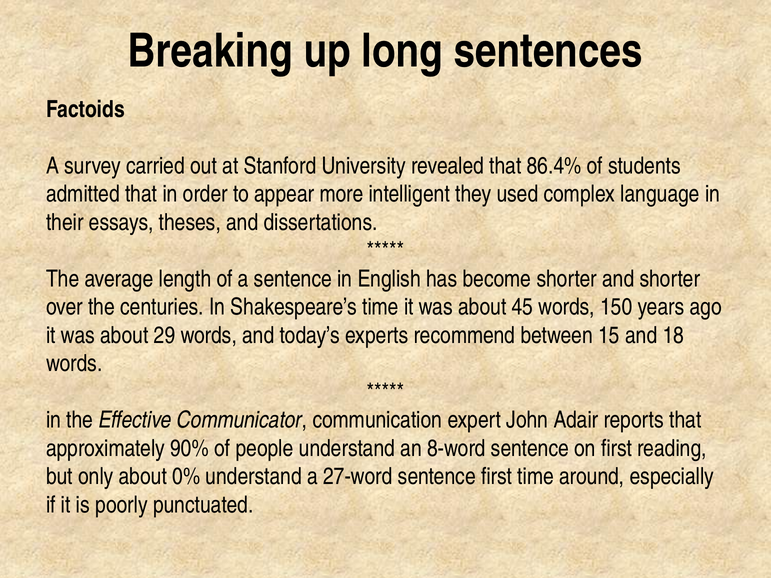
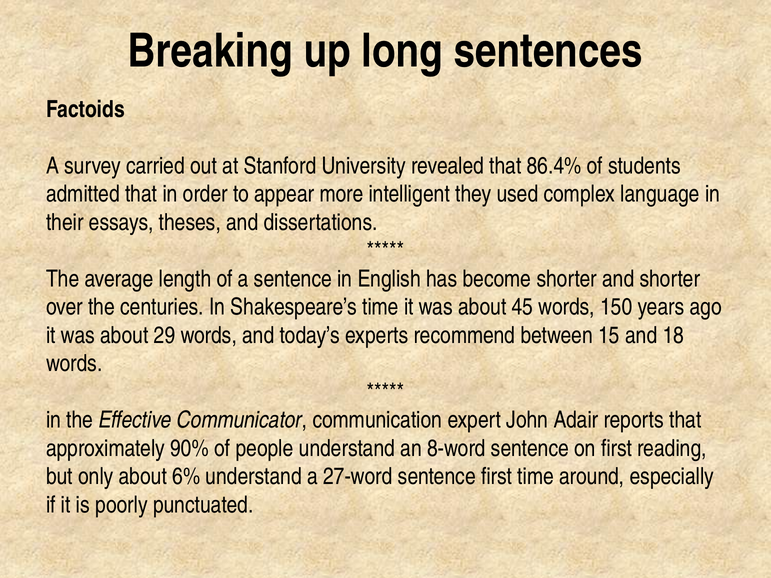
0%: 0% -> 6%
